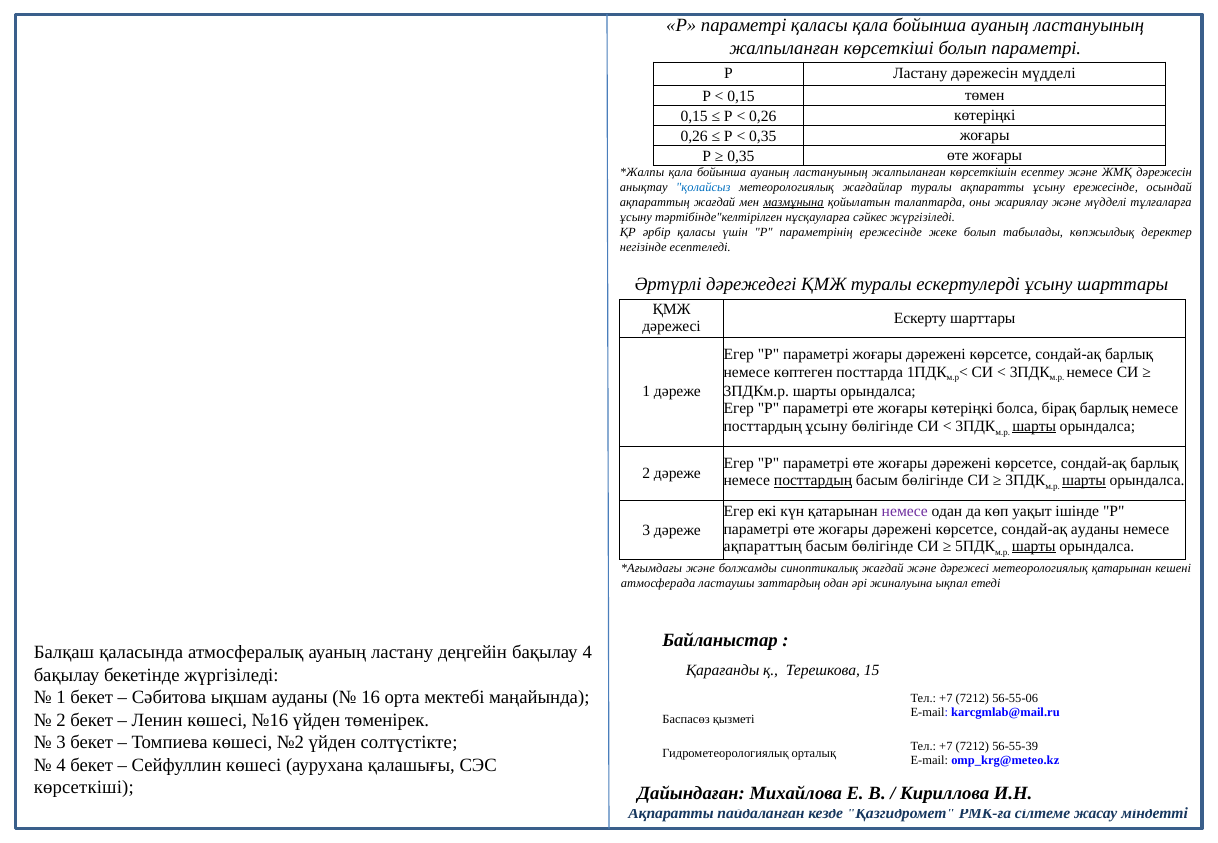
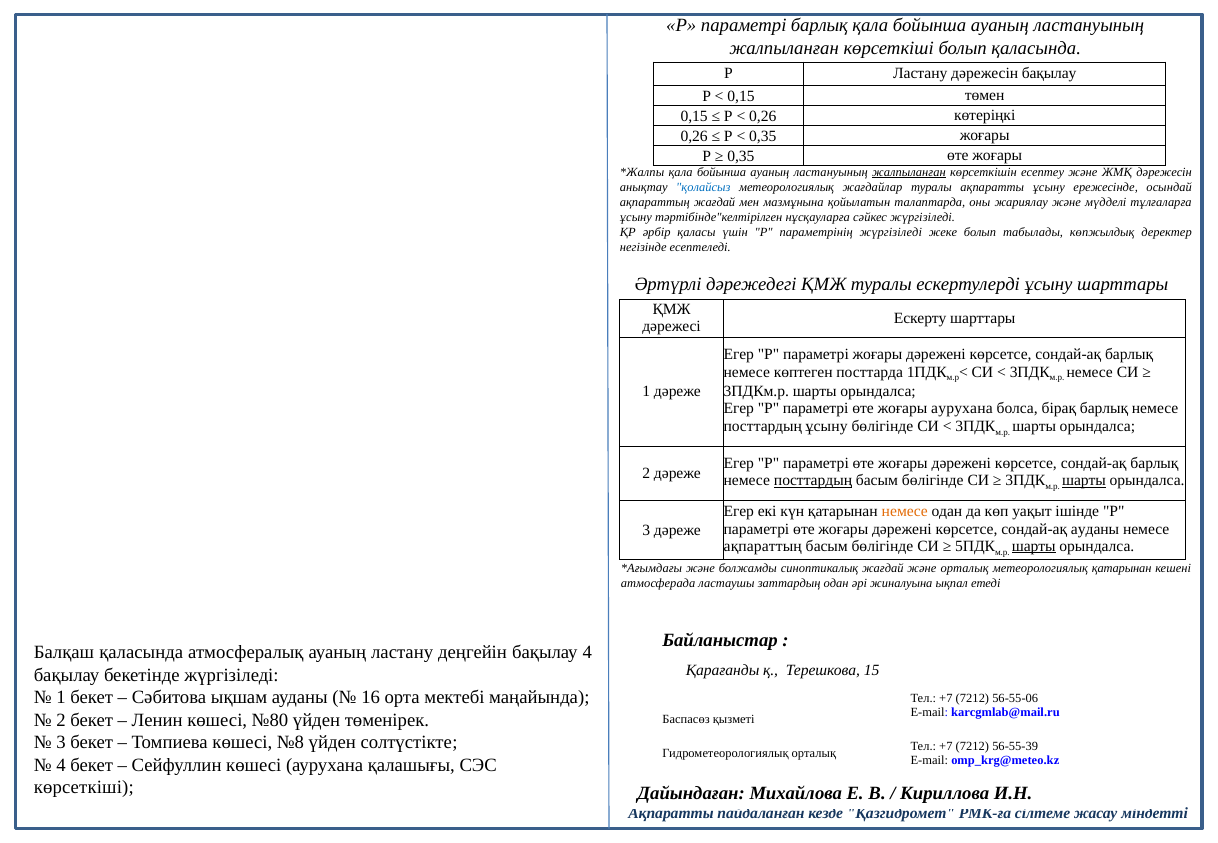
параметрі қаласы: қаласы -> барлық
болып параметрі: параметрі -> қаласында
дәрежесін мүдделі: мүдделі -> бақылау
жалпыланған at (909, 172) underline: none -> present
мазмұнына underline: present -> none
параметрінің ережесінде: ережесінде -> жүргізіледі
жоғары көтеріңкі: көтеріңкі -> аурухана
шарты at (1034, 426) underline: present -> none
немесе at (905, 512) colour: purple -> orange
және дәрежесі: дәрежесі -> орталық
№16: №16 -> №80
№2: №2 -> №8
